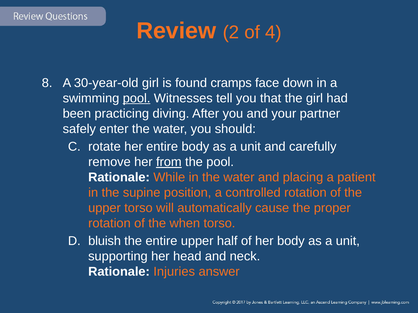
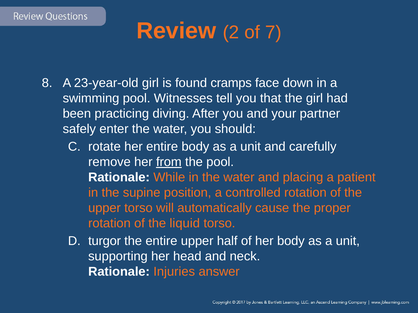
4: 4 -> 7
30-year-old: 30-year-old -> 23-year-old
pool at (137, 98) underline: present -> none
when: when -> liquid
bluish: bluish -> turgor
